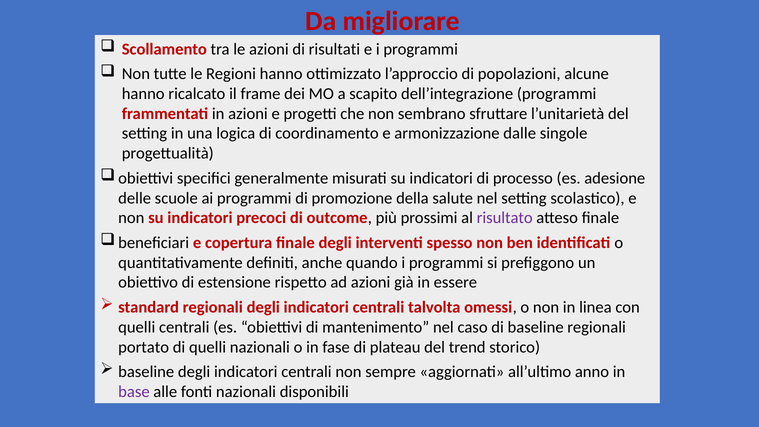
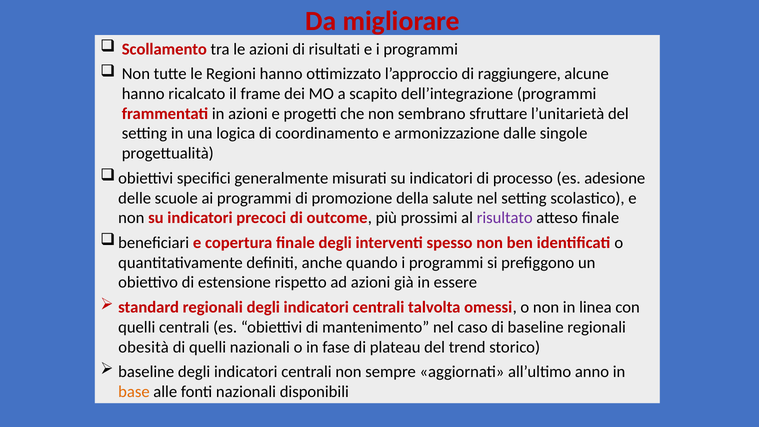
popolazioni: popolazioni -> raggiungere
portato: portato -> obesità
base colour: purple -> orange
